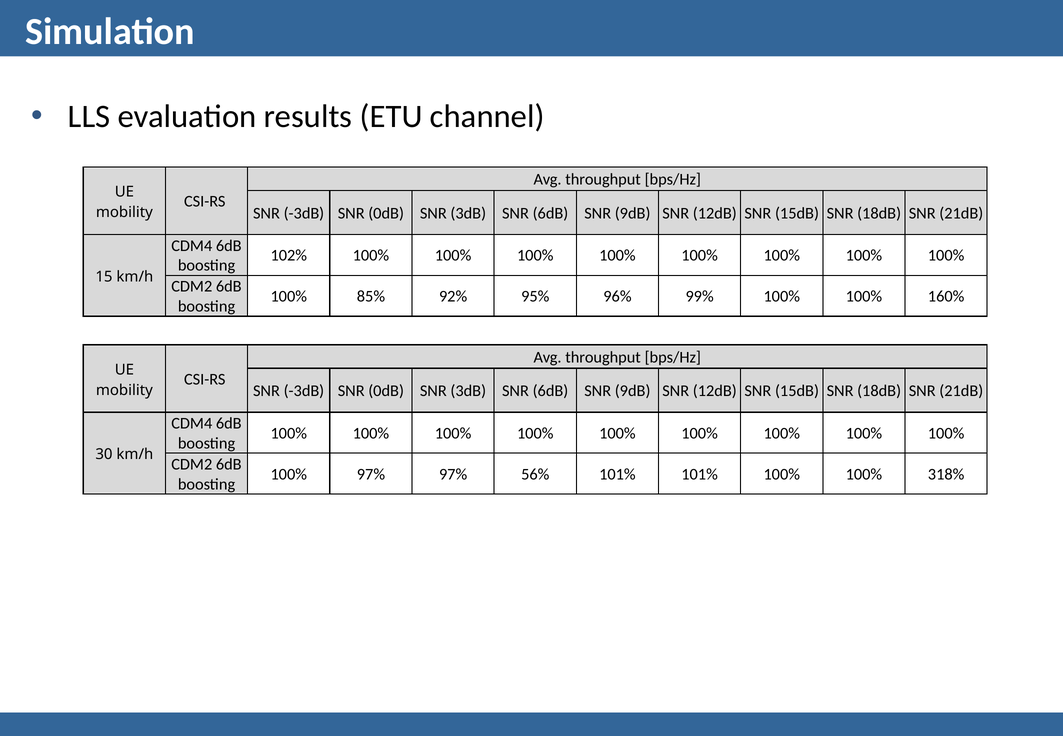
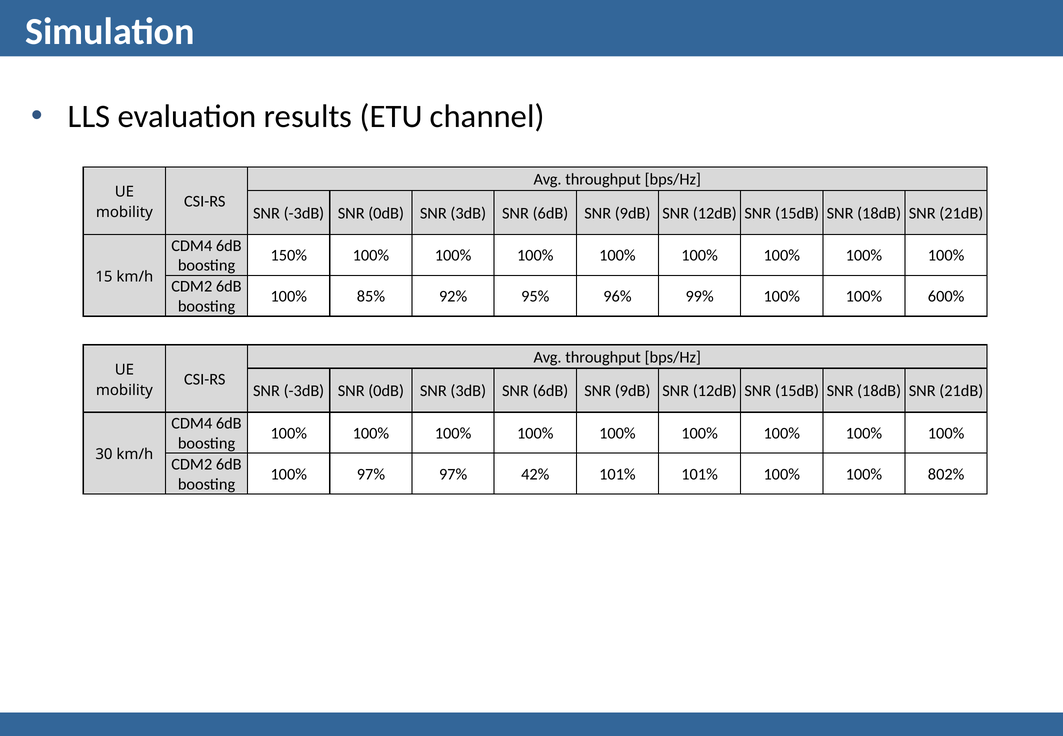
102%: 102% -> 150%
160%: 160% -> 600%
56%: 56% -> 42%
318%: 318% -> 802%
